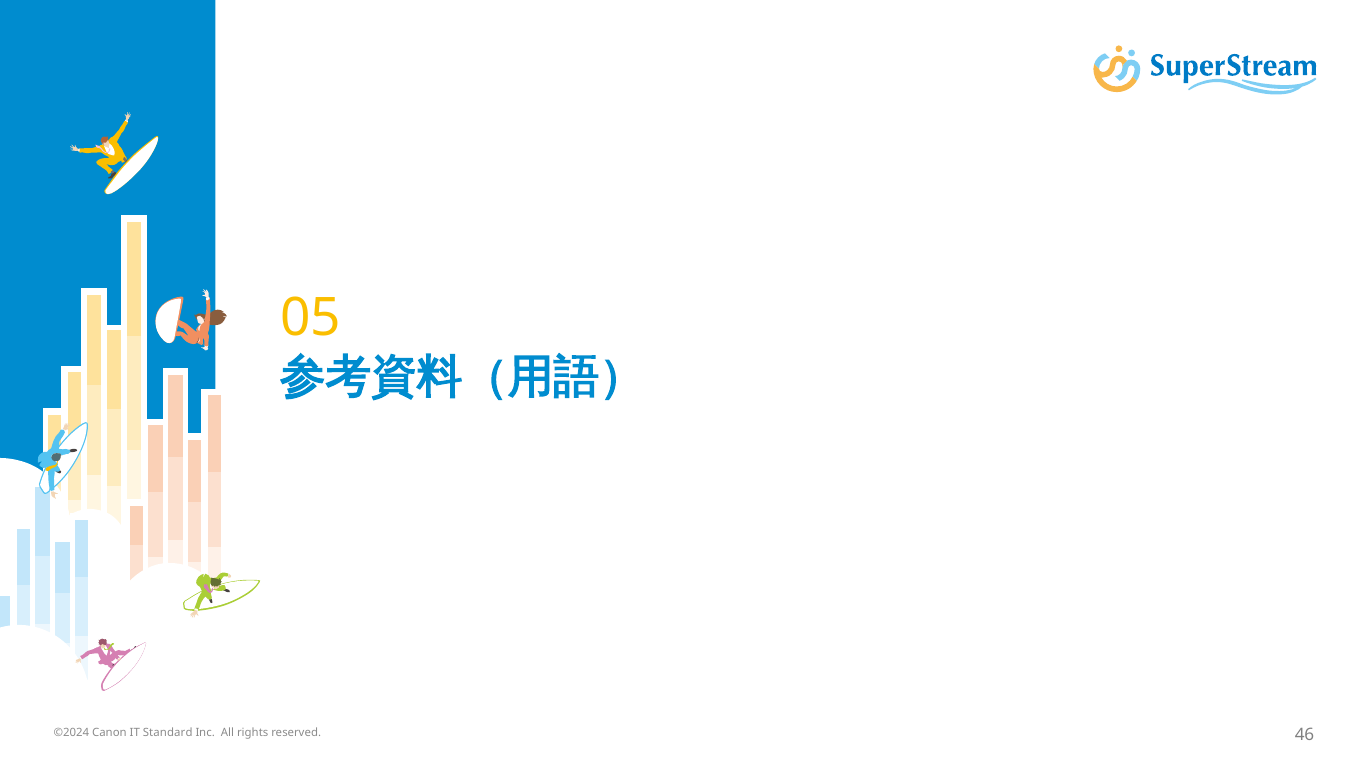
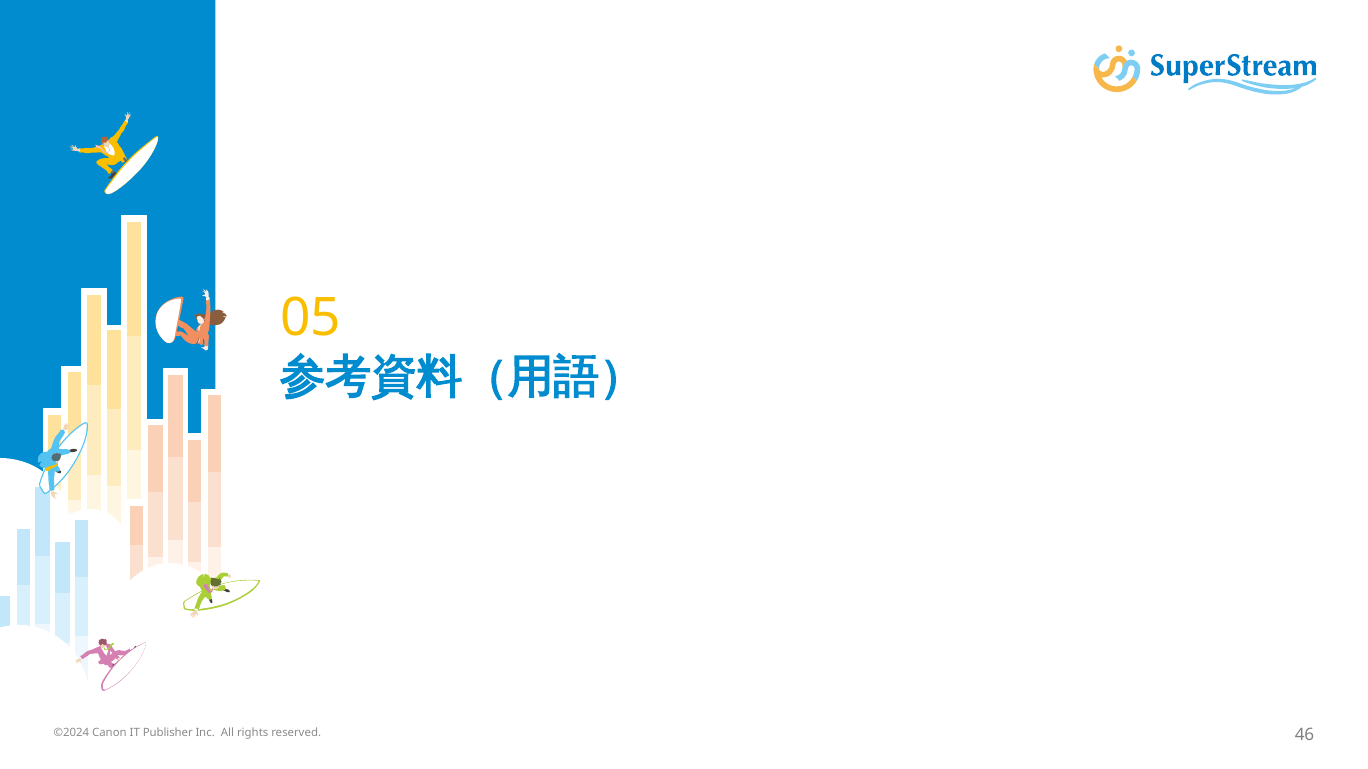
Standard: Standard -> Publisher
